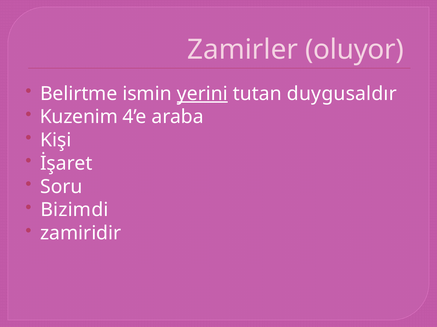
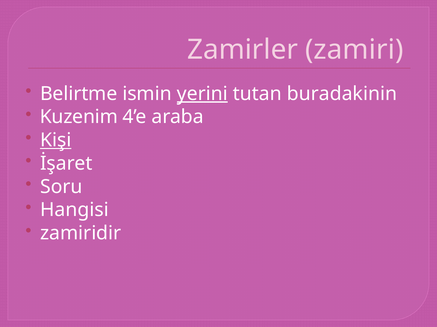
oluyor: oluyor -> zamiri
duygusaldır: duygusaldır -> buradakinin
Kişi underline: none -> present
Bizimdi: Bizimdi -> Hangisi
